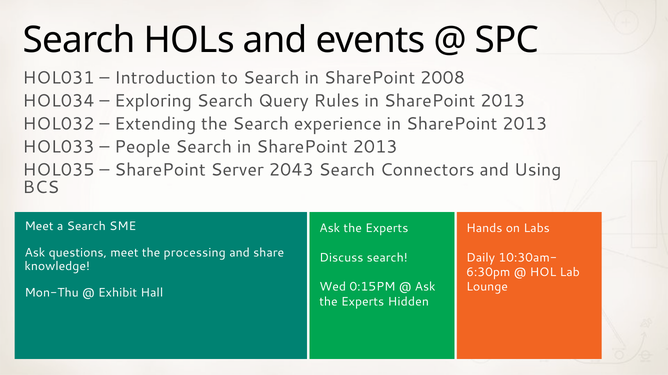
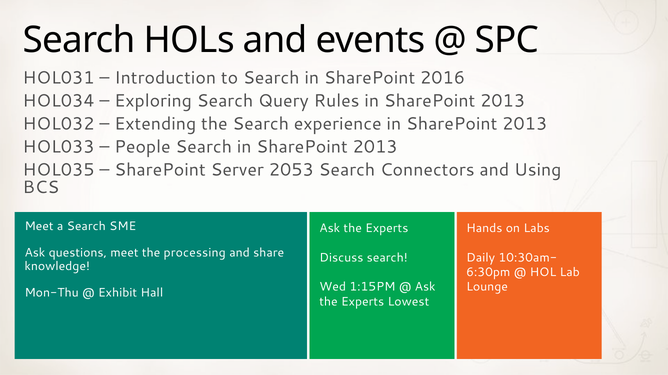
2008: 2008 -> 2016
2043: 2043 -> 2053
0:15PM: 0:15PM -> 1:15PM
Hidden: Hidden -> Lowest
